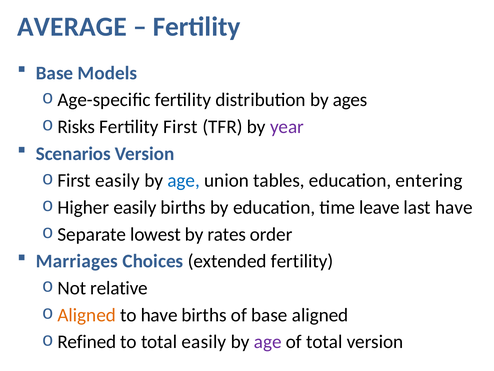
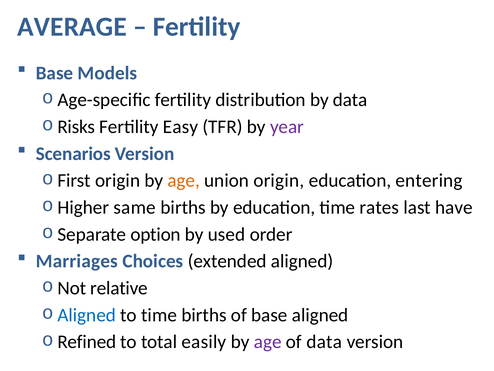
by ages: ages -> data
Fertility First: First -> Easy
First easily: easily -> origin
age at (184, 180) colour: blue -> orange
union tables: tables -> origin
Higher easily: easily -> same
leave: leave -> rates
lowest: lowest -> option
rates: rates -> used
extended fertility: fertility -> aligned
Aligned at (87, 315) colour: orange -> blue
to have: have -> time
of total: total -> data
